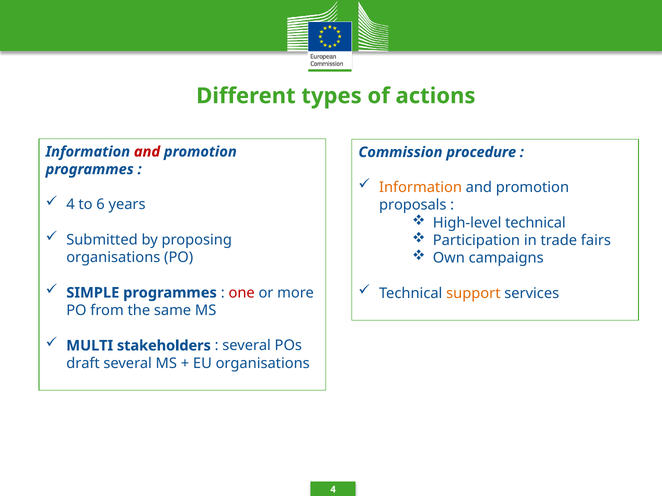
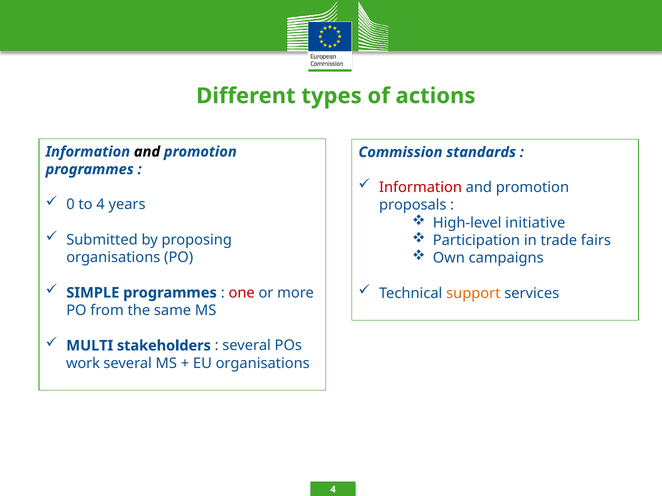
and at (147, 152) colour: red -> black
procedure: procedure -> standards
Information at (421, 188) colour: orange -> red
4 at (70, 205): 4 -> 0
to 6: 6 -> 4
High-level technical: technical -> initiative
draft: draft -> work
